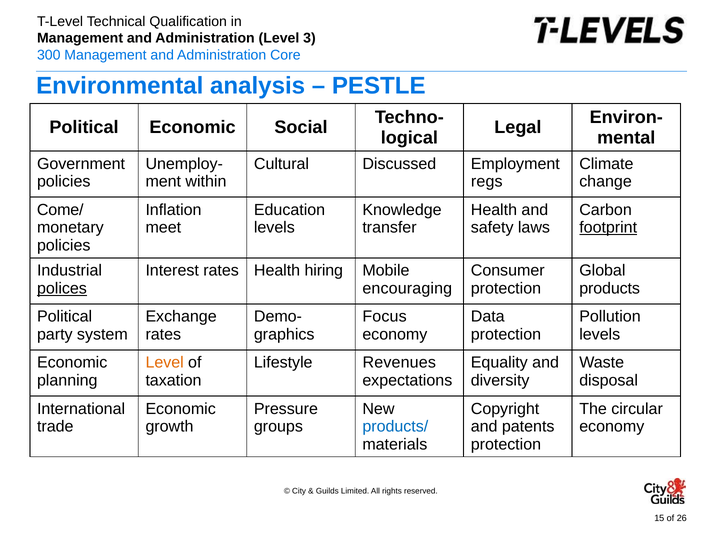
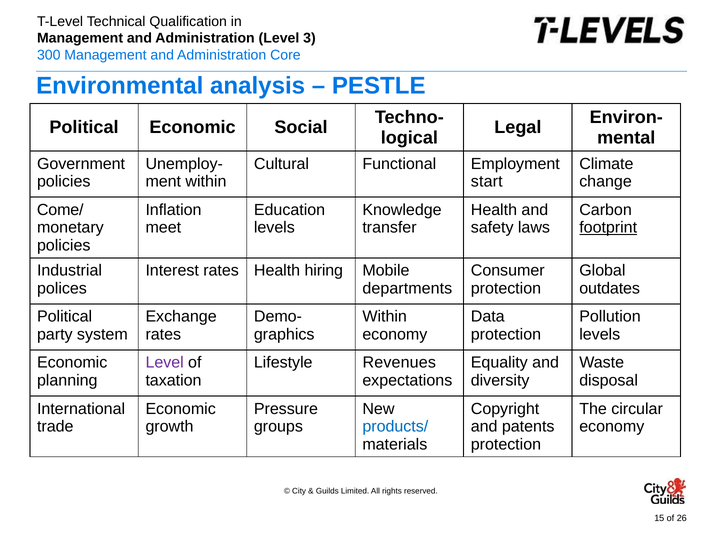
Discussed: Discussed -> Functional
regs: regs -> start
polices underline: present -> none
encouraging: encouraging -> departments
products: products -> outdates
Focus at (385, 317): Focus -> Within
Level at (165, 363) colour: orange -> purple
